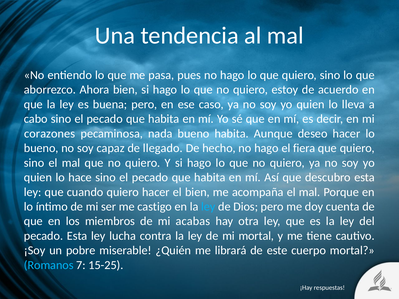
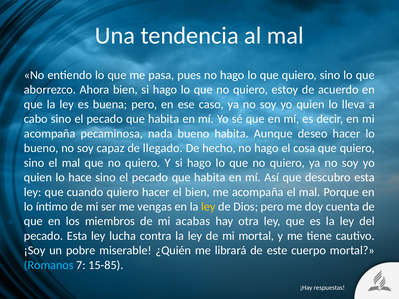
corazones at (50, 134): corazones -> acompaña
fiera: fiera -> cosa
castigo: castigo -> vengas
ley at (208, 207) colour: light blue -> yellow
15-25: 15-25 -> 15-85
